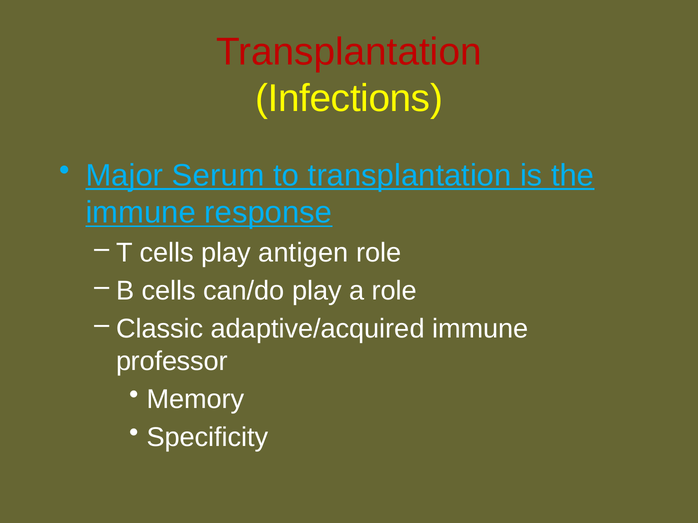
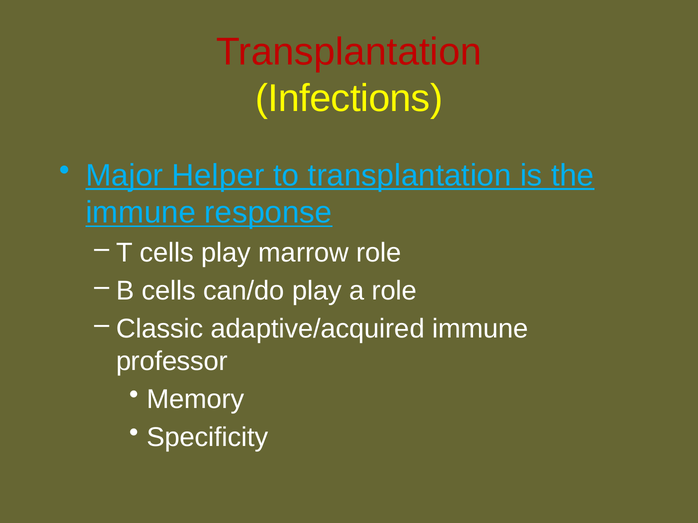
Serum: Serum -> Helper
antigen: antigen -> marrow
